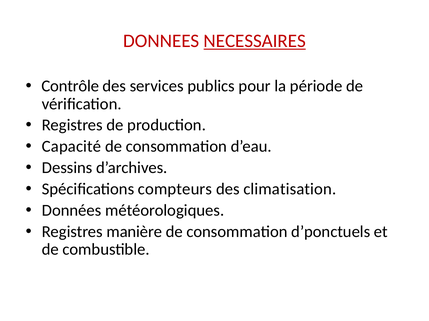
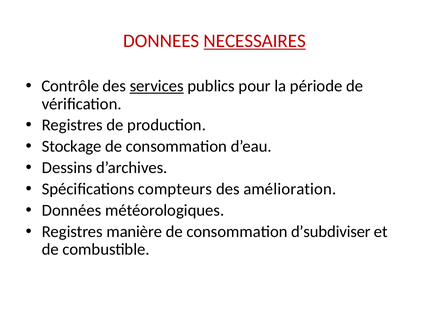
services underline: none -> present
Capacité: Capacité -> Stockage
climatisation: climatisation -> amélioration
d’ponctuels: d’ponctuels -> d’subdiviser
